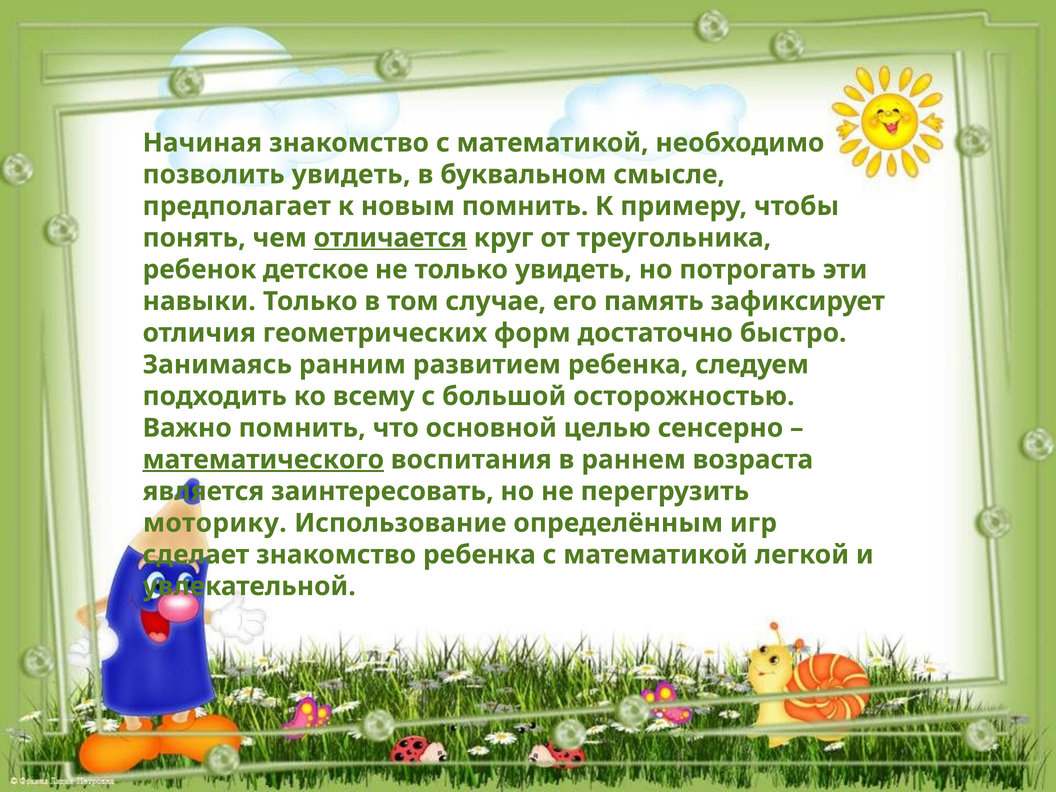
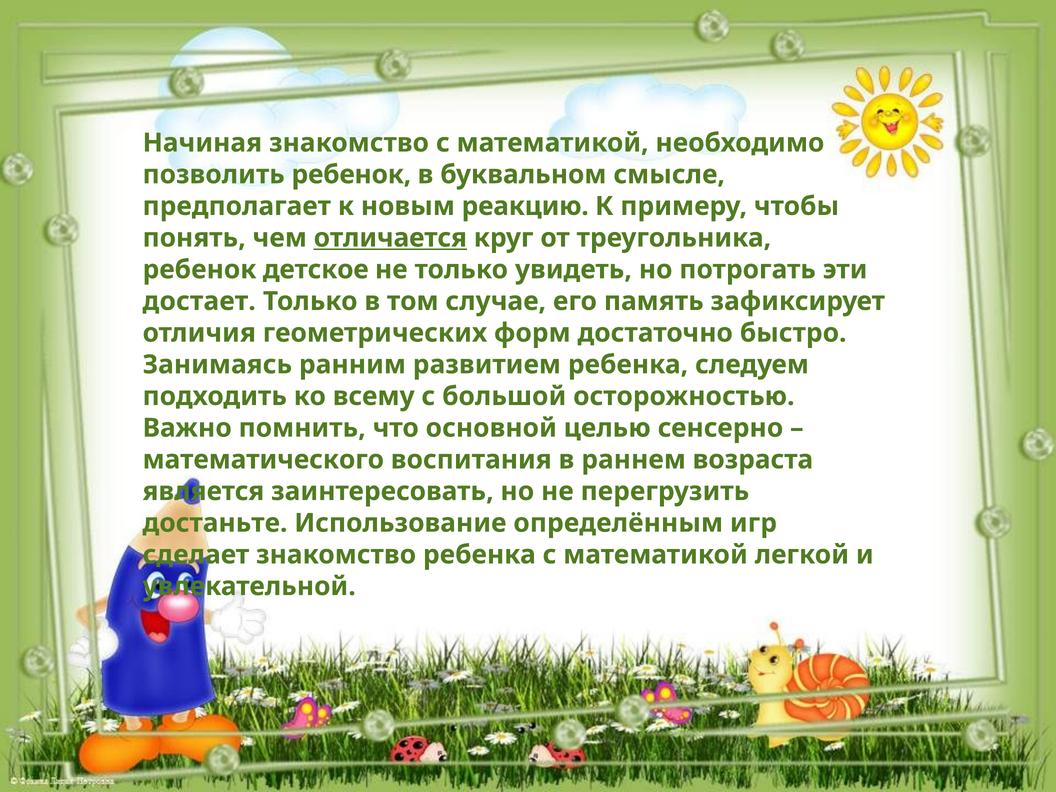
позволить увидеть: увидеть -> ребенок
новым помнить: помнить -> реакцию
навыки: навыки -> достает
математического underline: present -> none
моторику: моторику -> достаньте
